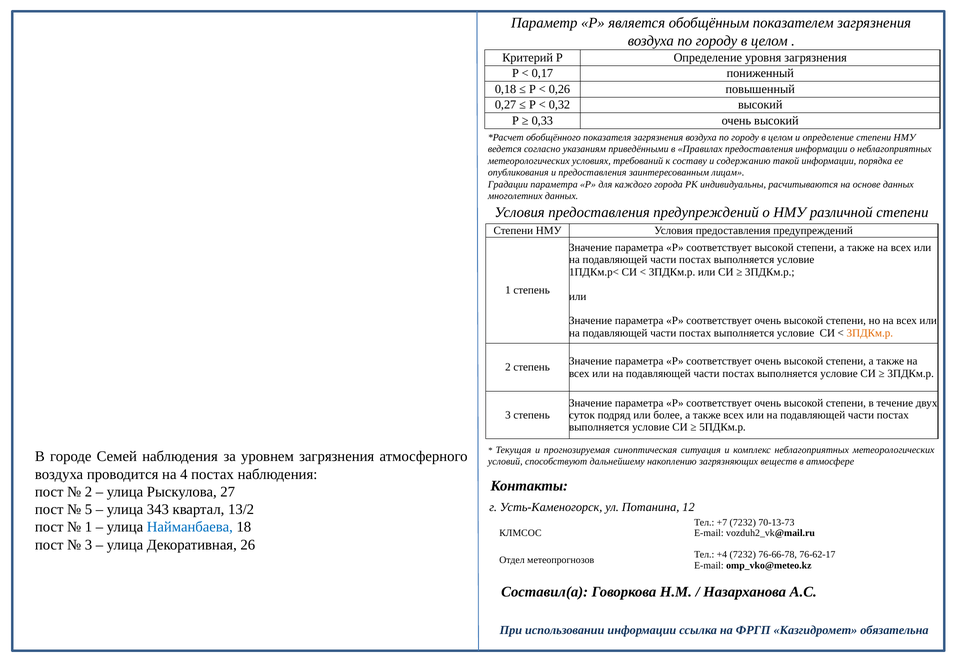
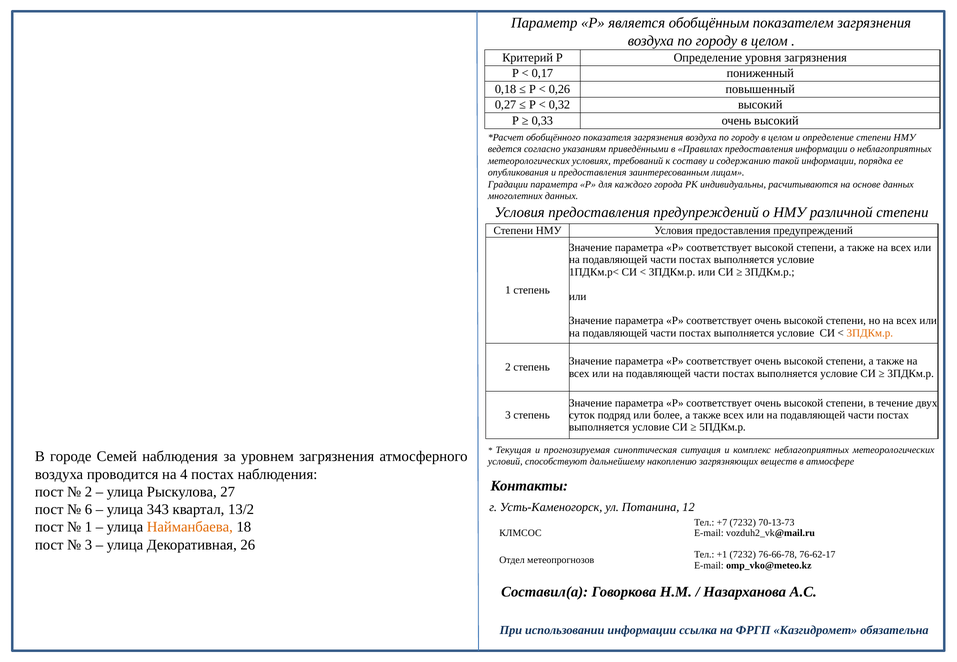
5: 5 -> 6
Найманбаева colour: blue -> orange
+4: +4 -> +1
